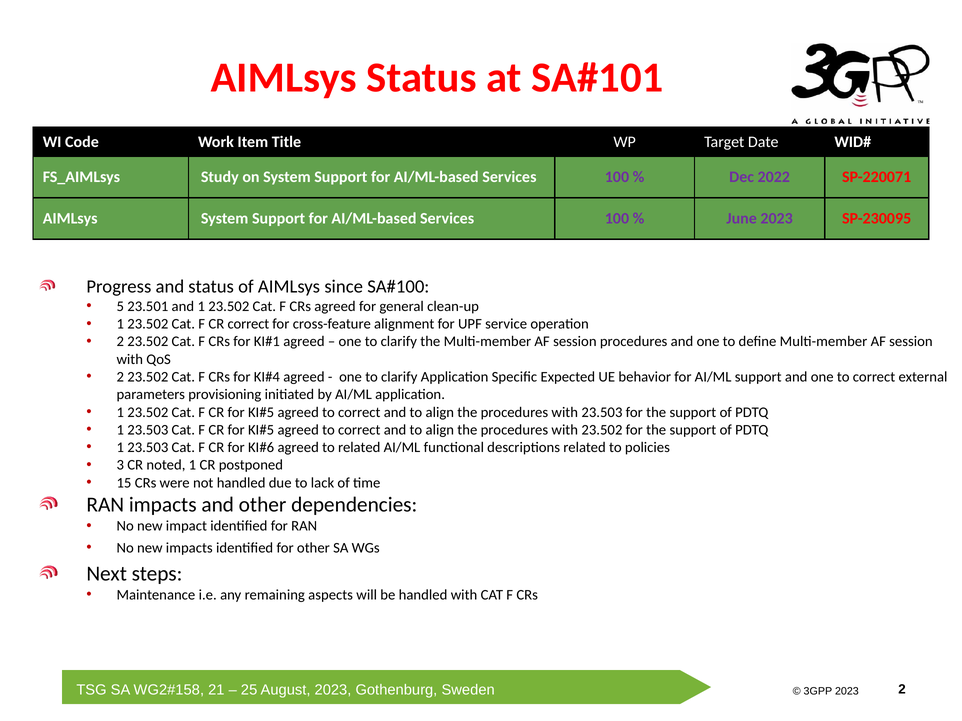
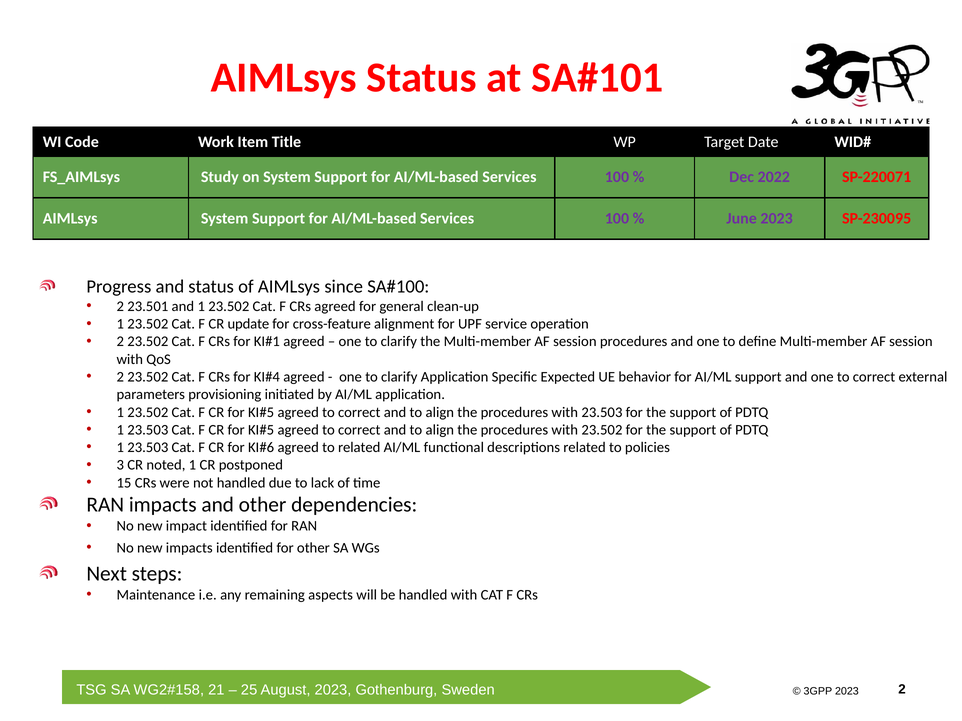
5 at (120, 307): 5 -> 2
CR correct: correct -> update
